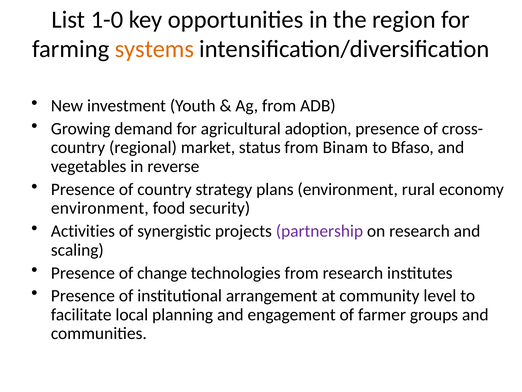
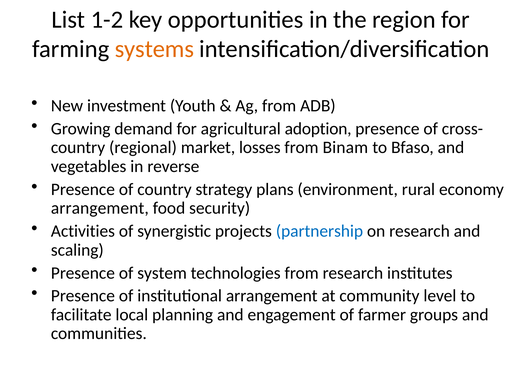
1-0: 1-0 -> 1-2
status: status -> losses
environment at (100, 208): environment -> arrangement
partnership colour: purple -> blue
change: change -> system
